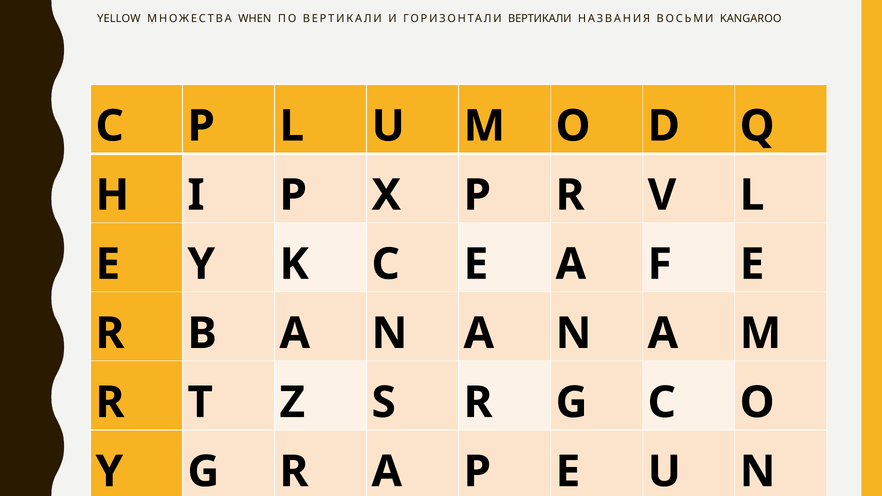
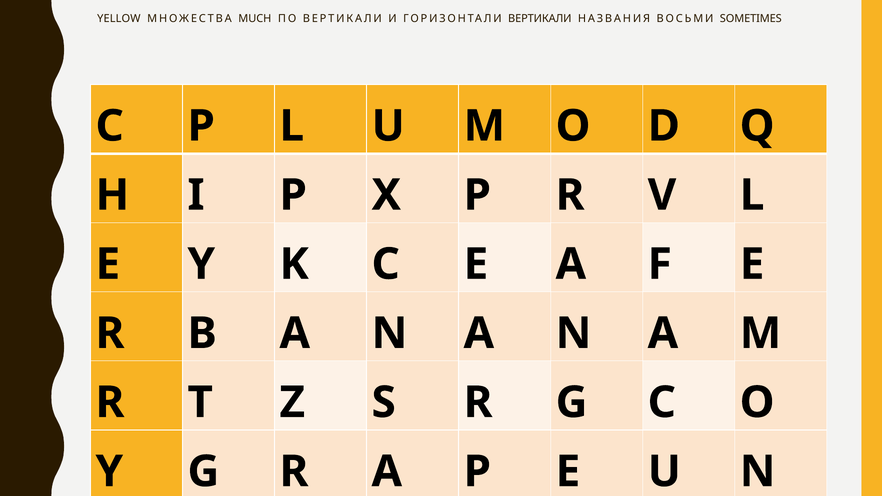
WHEN: WHEN -> MUCH
KANGAROO: KANGAROO -> SOMETIMES
